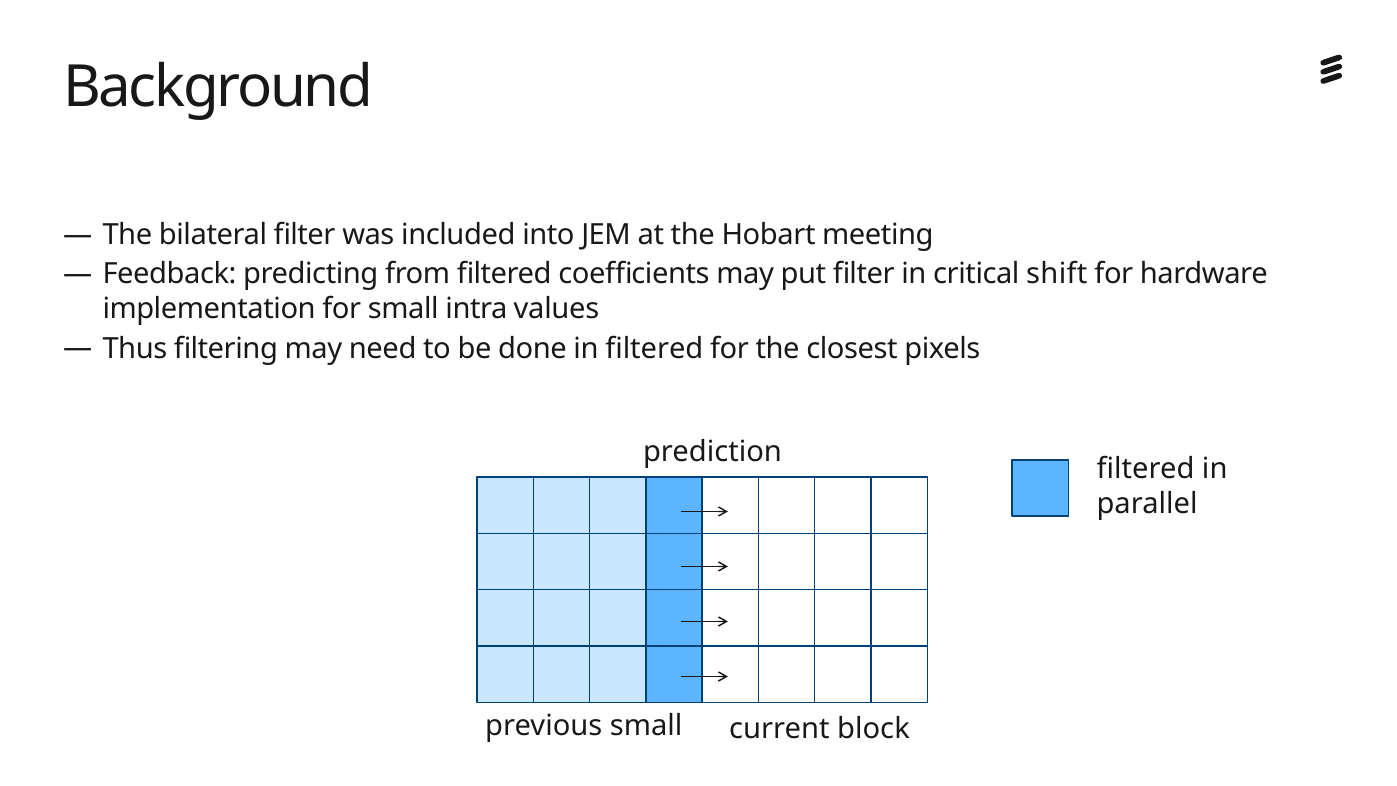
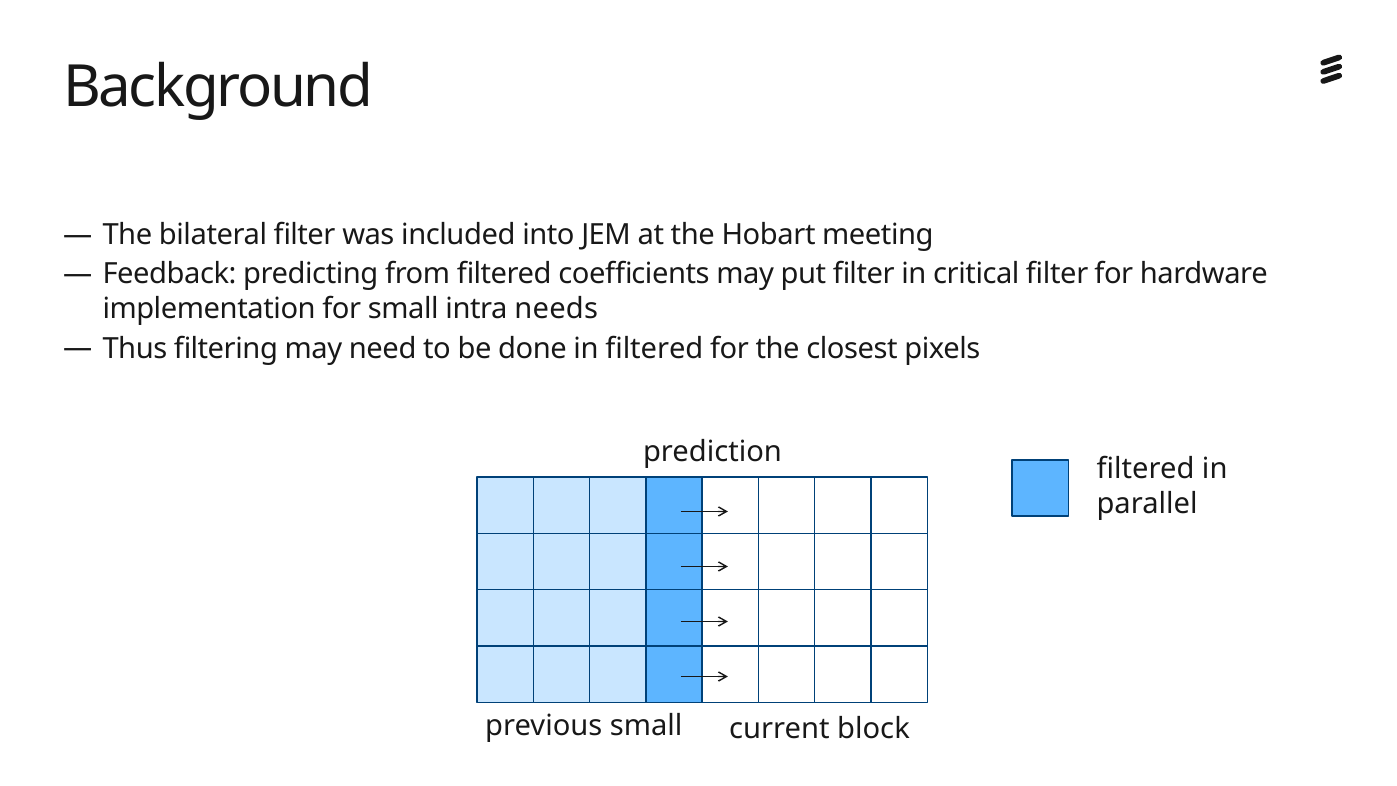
critical shift: shift -> filter
values: values -> needs
